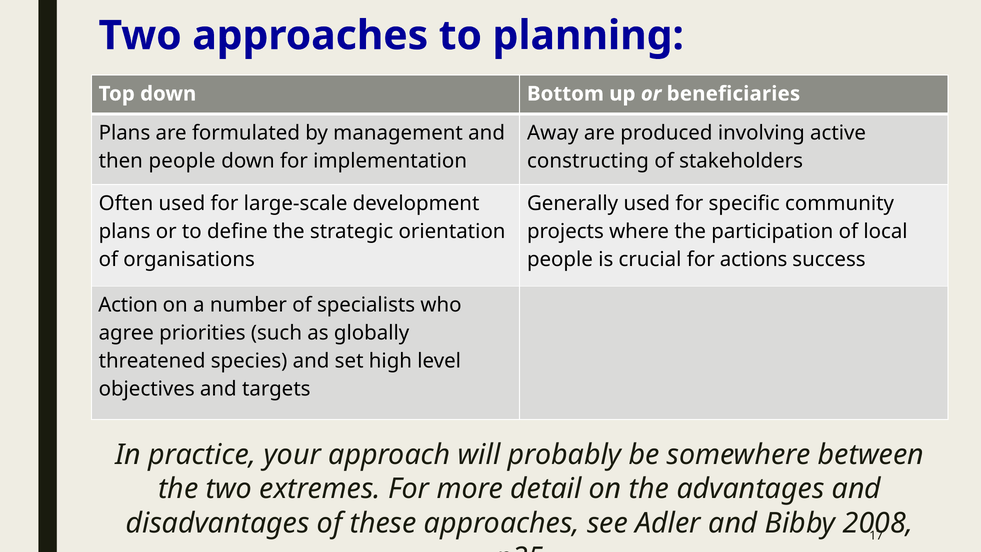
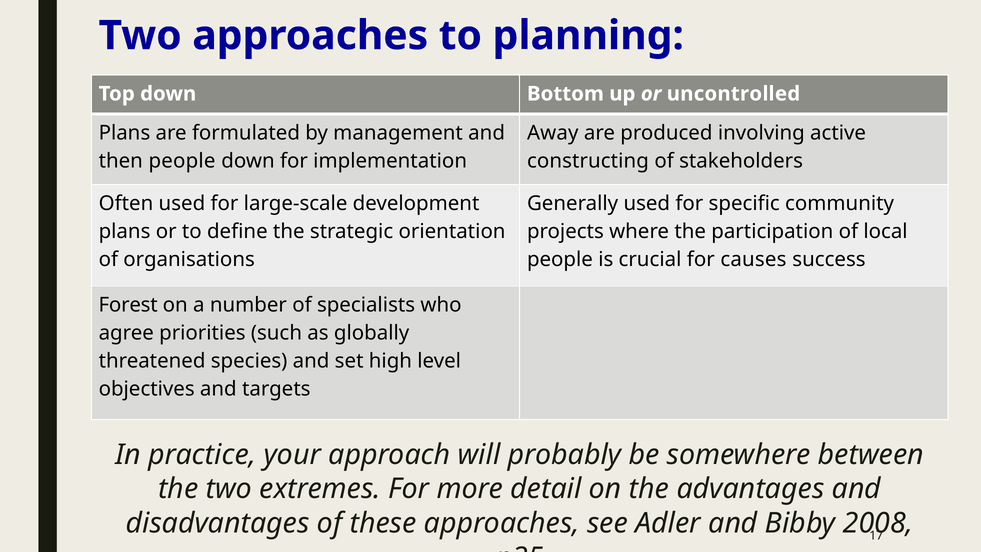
beneficiaries: beneficiaries -> uncontrolled
actions: actions -> causes
Action: Action -> Forest
